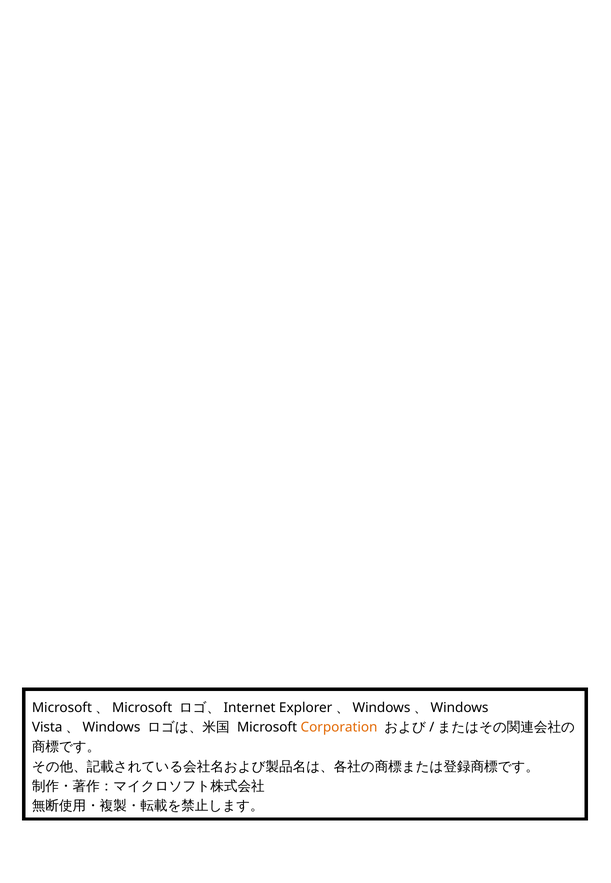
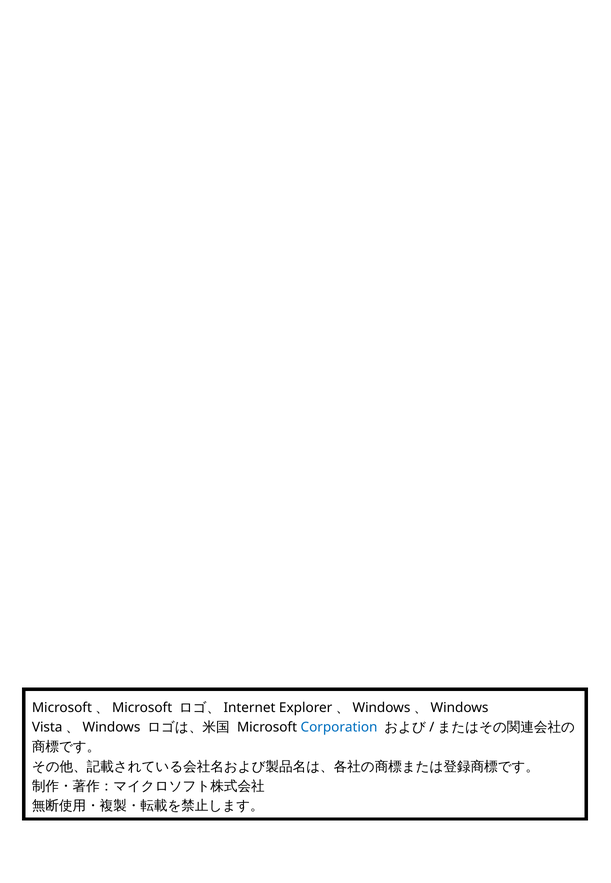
Corporation colour: orange -> blue
